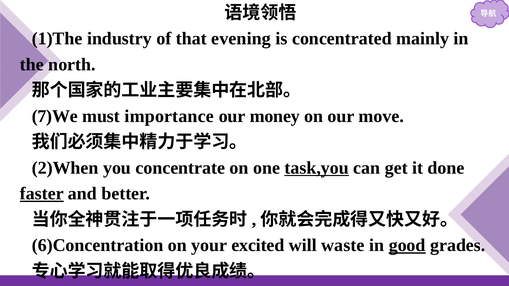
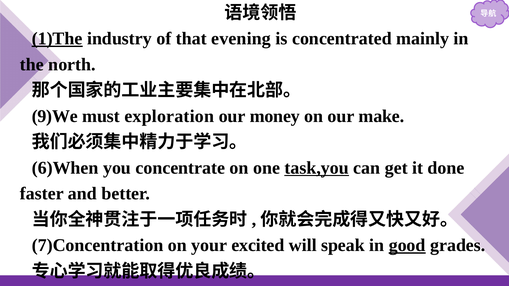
1)The underline: none -> present
7)We: 7)We -> 9)We
importance: importance -> exploration
move: move -> make
2)When: 2)When -> 6)When
faster underline: present -> none
6)Concentration: 6)Concentration -> 7)Concentration
waste: waste -> speak
